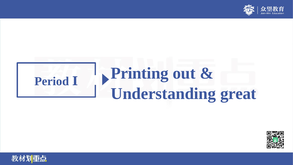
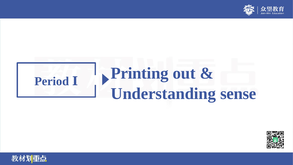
great: great -> sense
